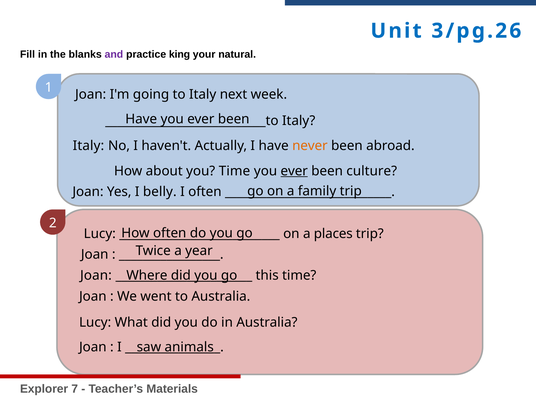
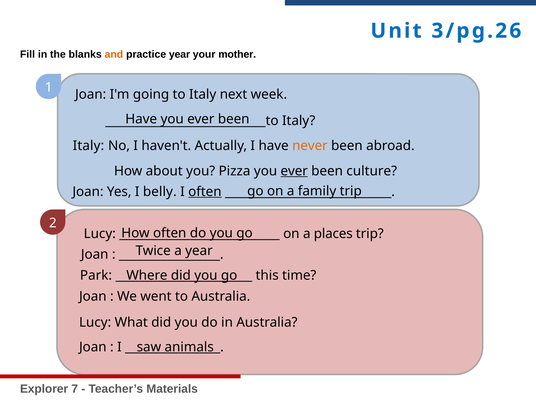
and colour: purple -> orange
practice king: king -> year
natural: natural -> mother
you Time: Time -> Pizza
often at (205, 192) underline: none -> present
Joan at (96, 275): Joan -> Park
